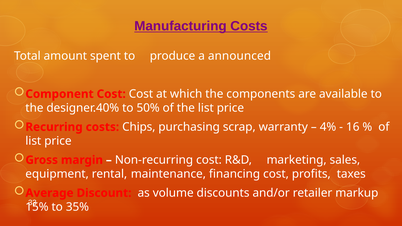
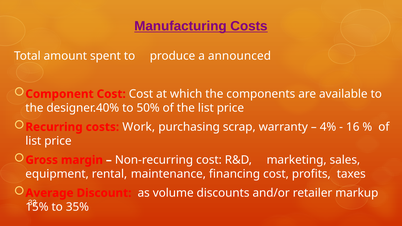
Chips: Chips -> Work
